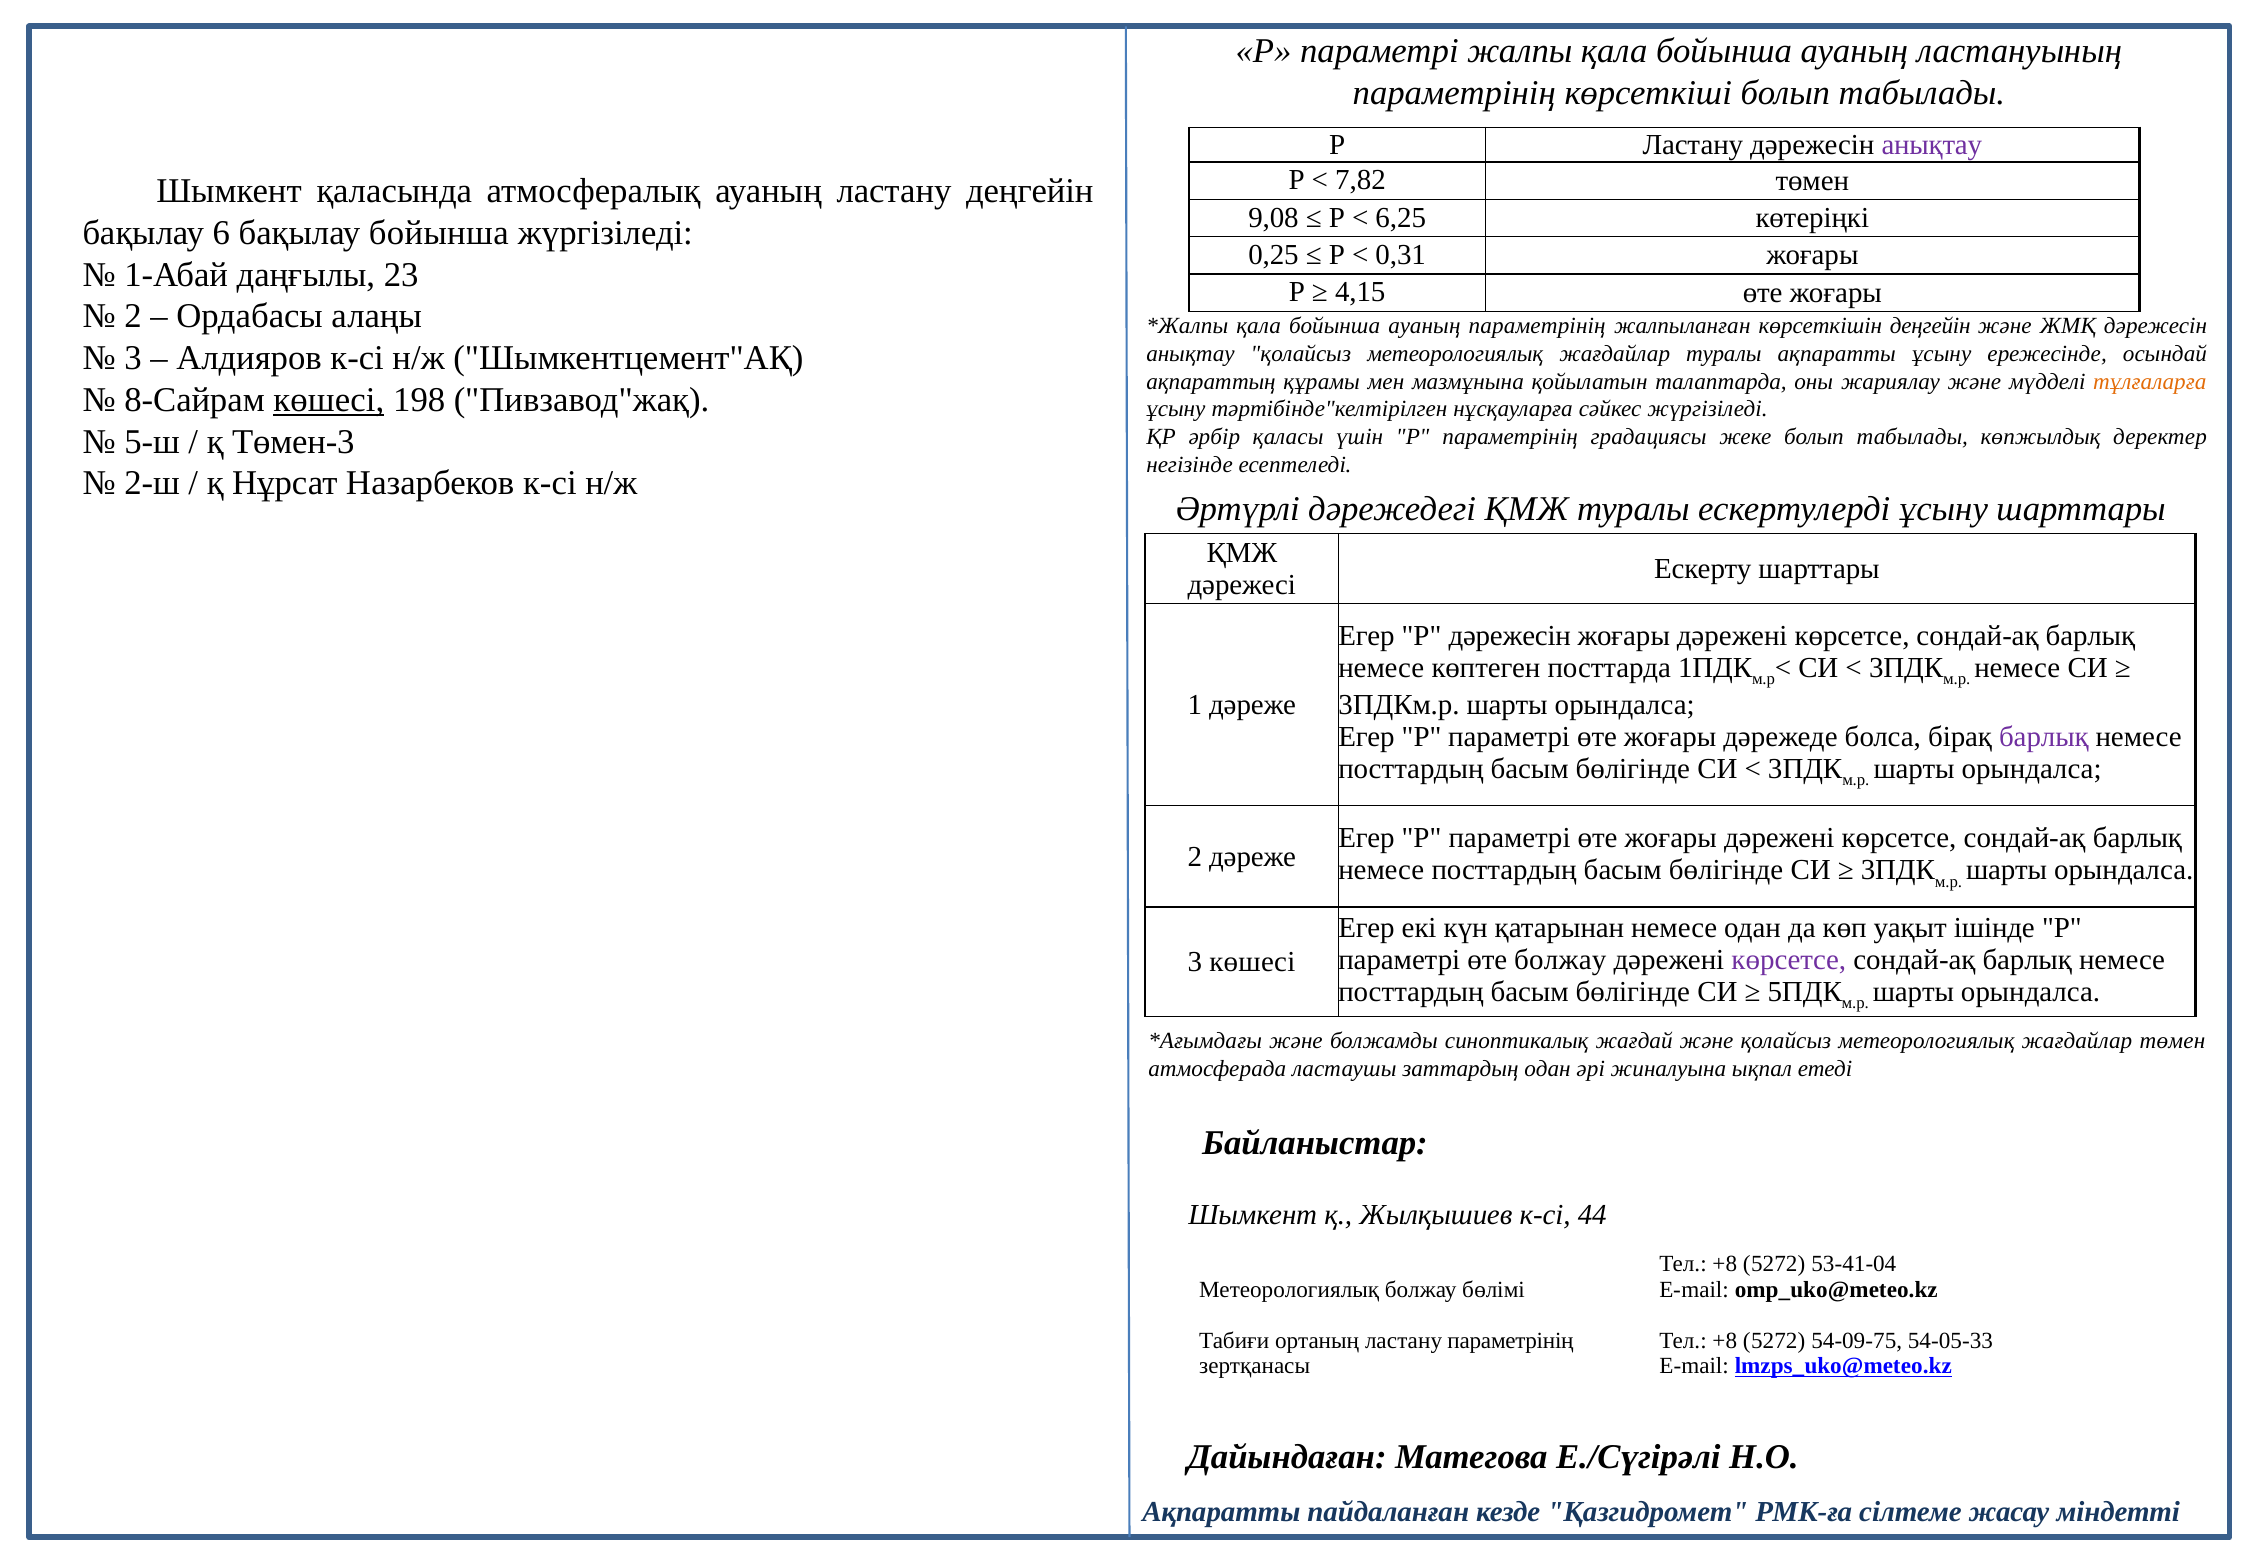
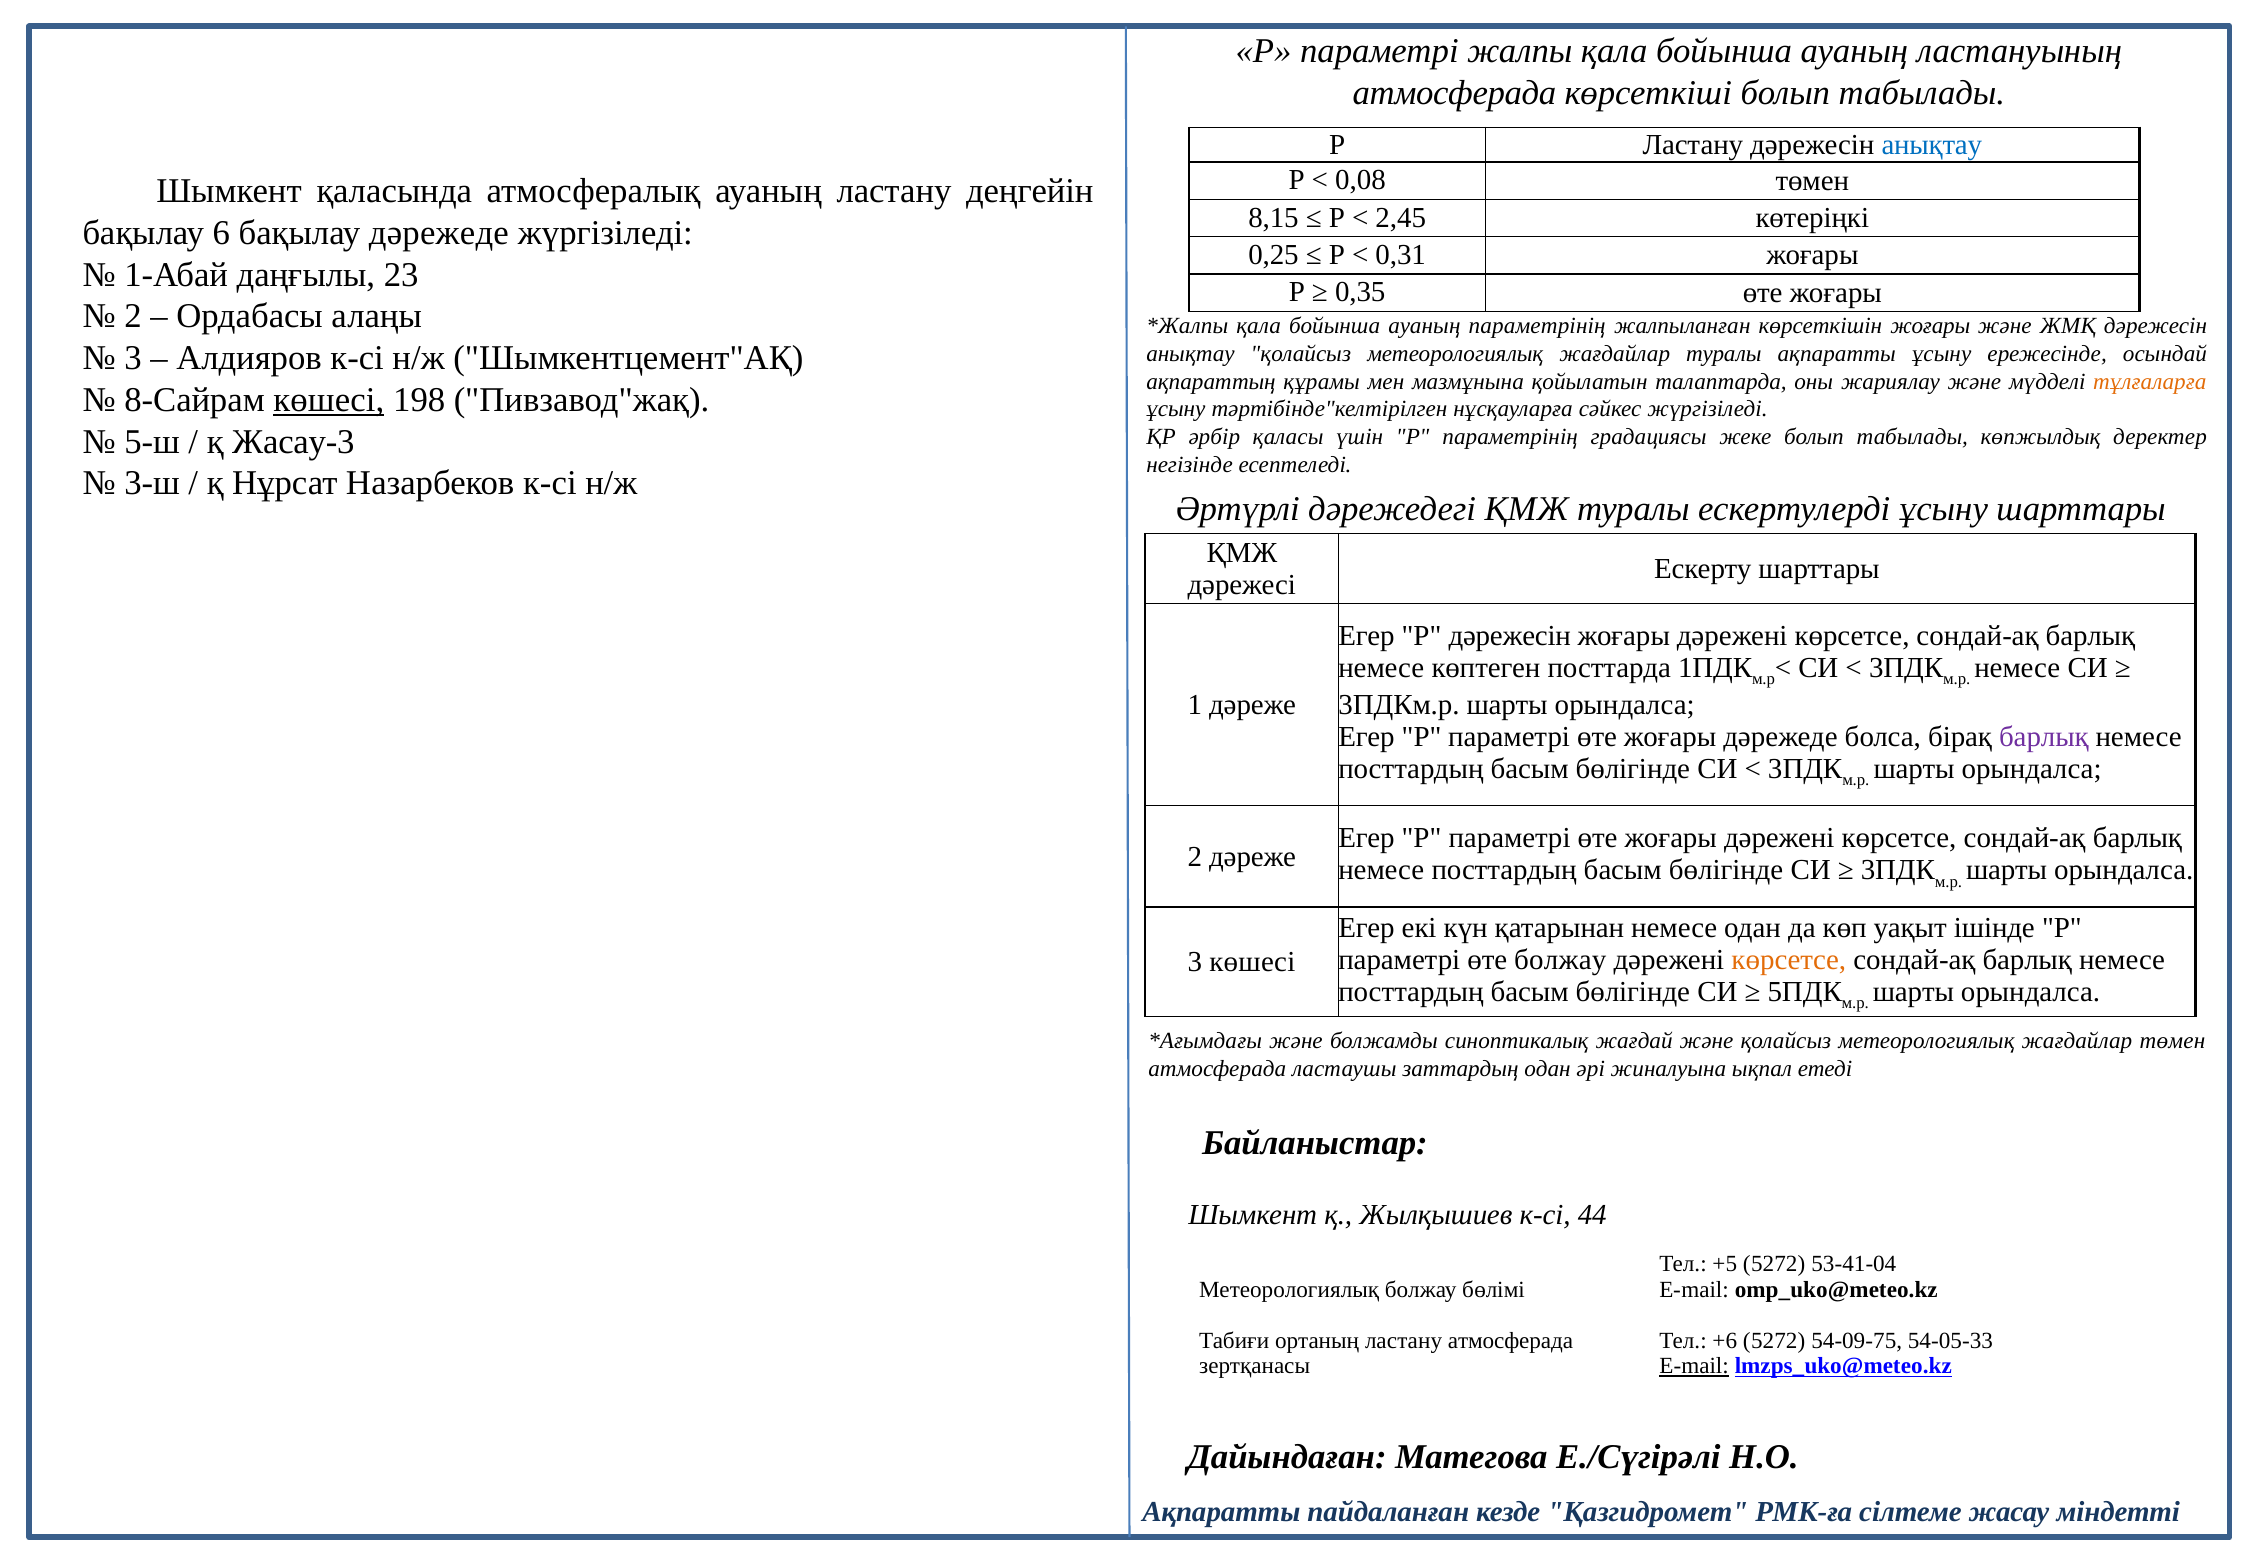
параметрінің at (1454, 93): параметрінің -> атмосферада
анықтау at (1932, 145) colour: purple -> blue
7,82: 7,82 -> 0,08
9,08: 9,08 -> 8,15
6,25: 6,25 -> 2,45
бақылау бойынша: бойынша -> дәрежеде
4,15: 4,15 -> 0,35
көрсеткішін деңгейін: деңгейін -> жоғары
Төмен-3: Төмен-3 -> Жасау-3
2-ш: 2-ш -> 3-ш
көрсетсе at (1789, 959) colour: purple -> orange
+8 at (1725, 1264): +8 -> +5
ластану параметрінің: параметрінің -> атмосферада
+8 at (1725, 1340): +8 -> +6
E-mail at (1694, 1366) underline: none -> present
